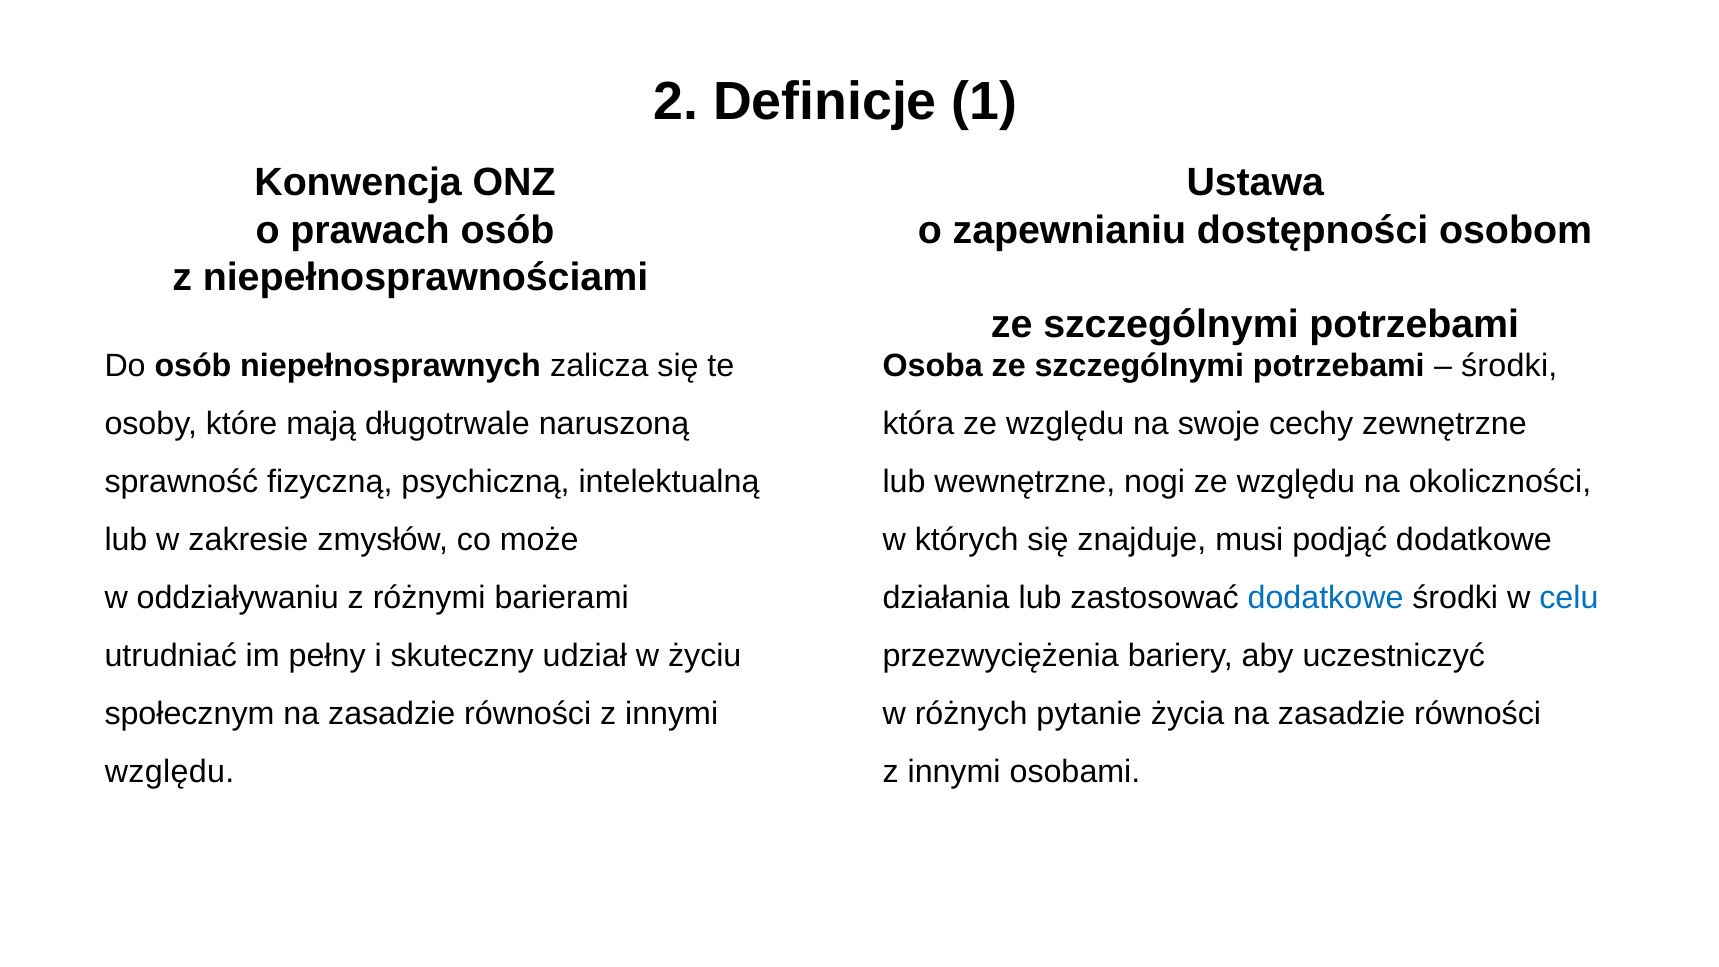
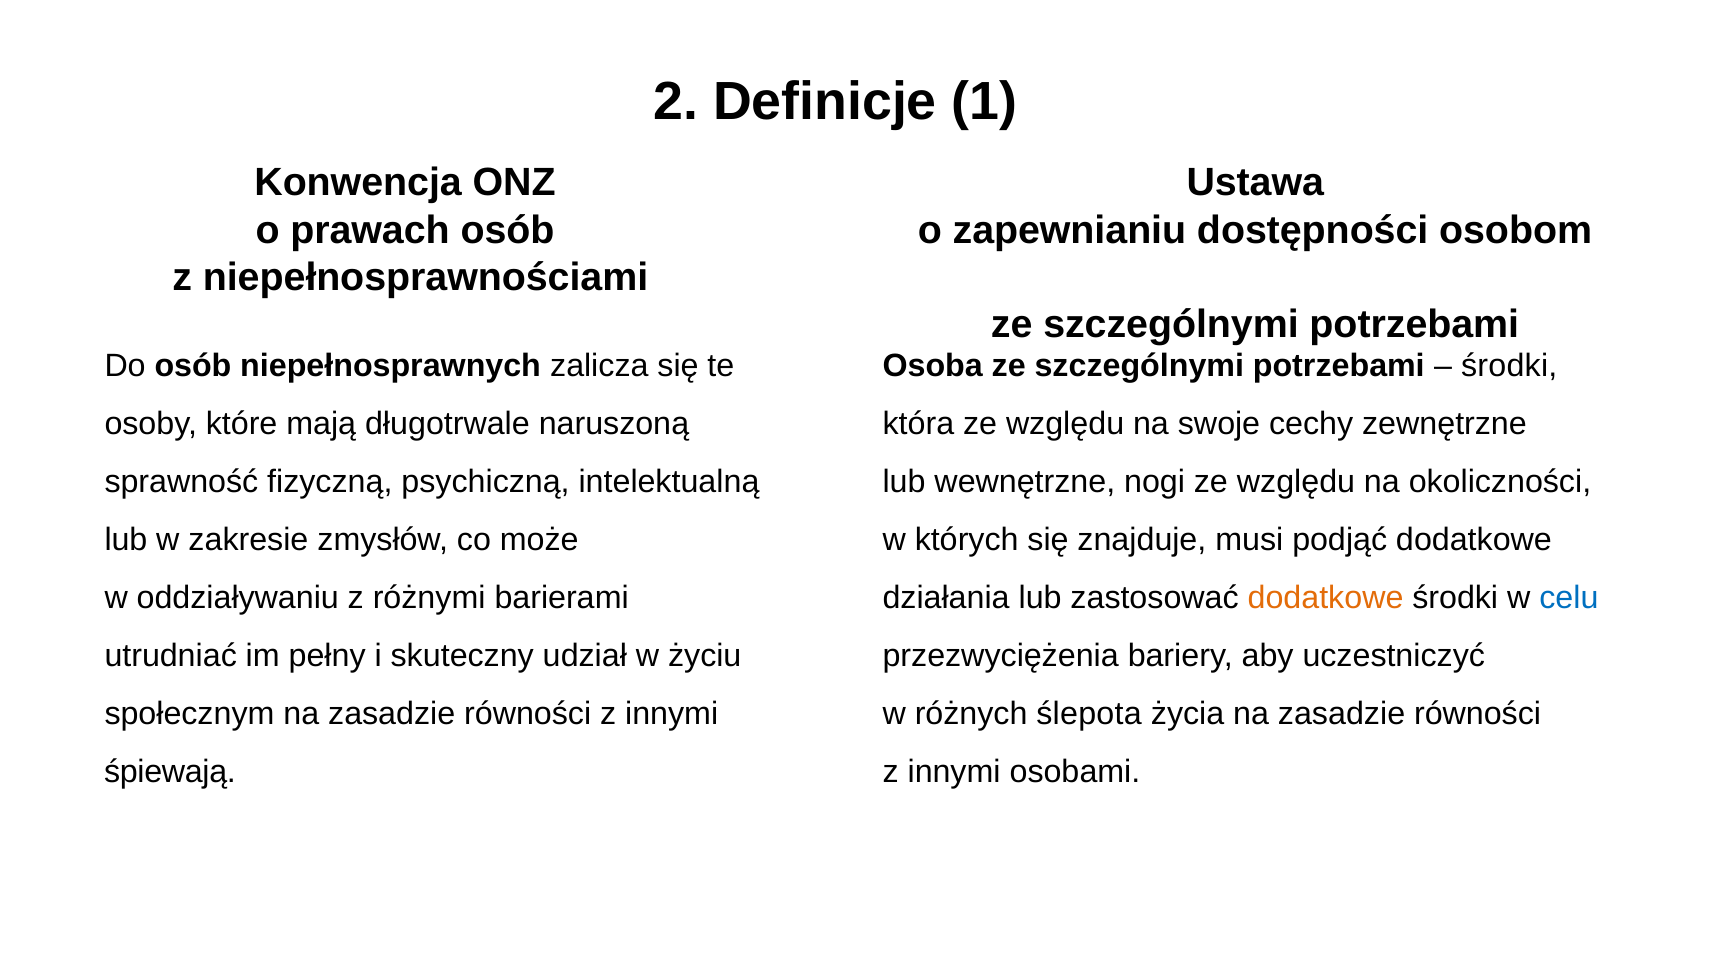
dodatkowe at (1326, 598) colour: blue -> orange
pytanie: pytanie -> ślepota
względu at (170, 772): względu -> śpiewają
